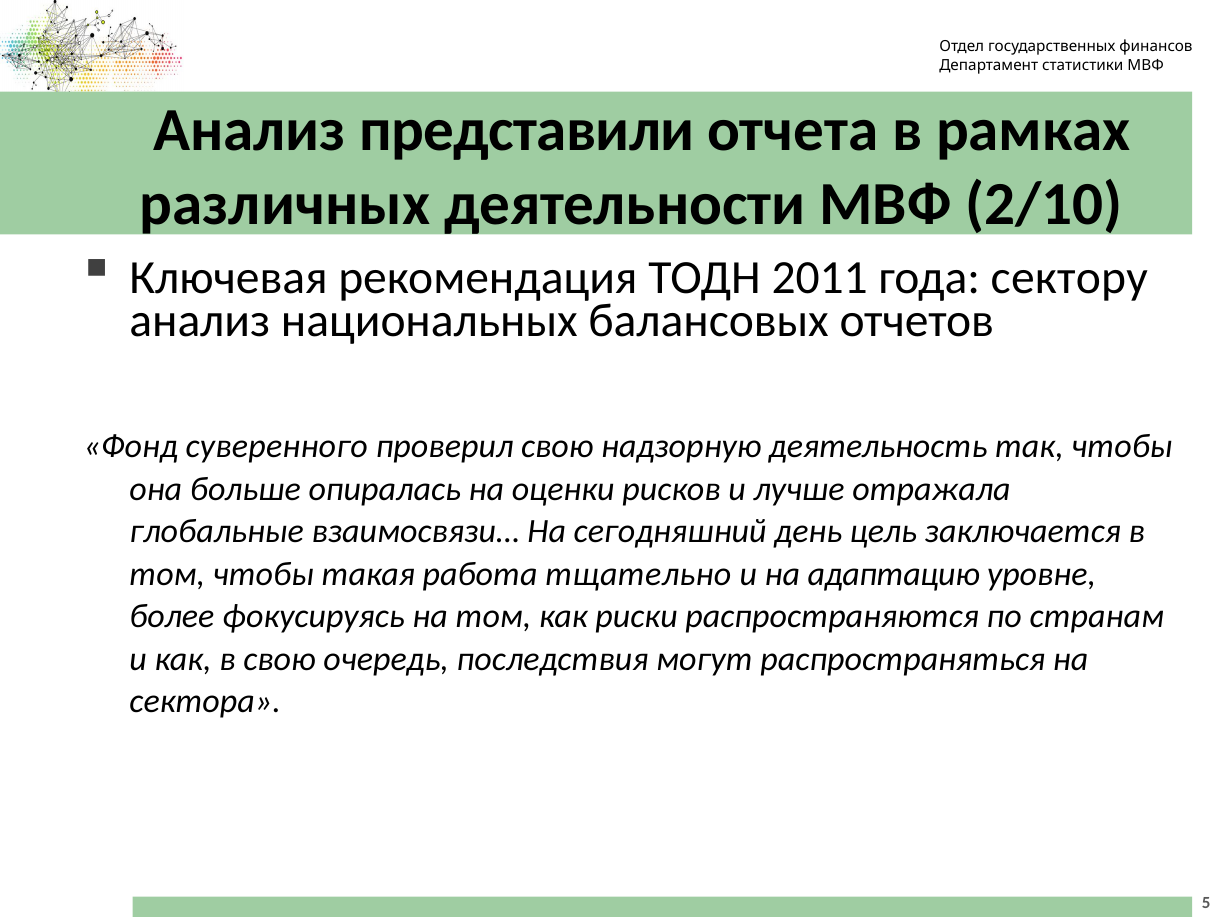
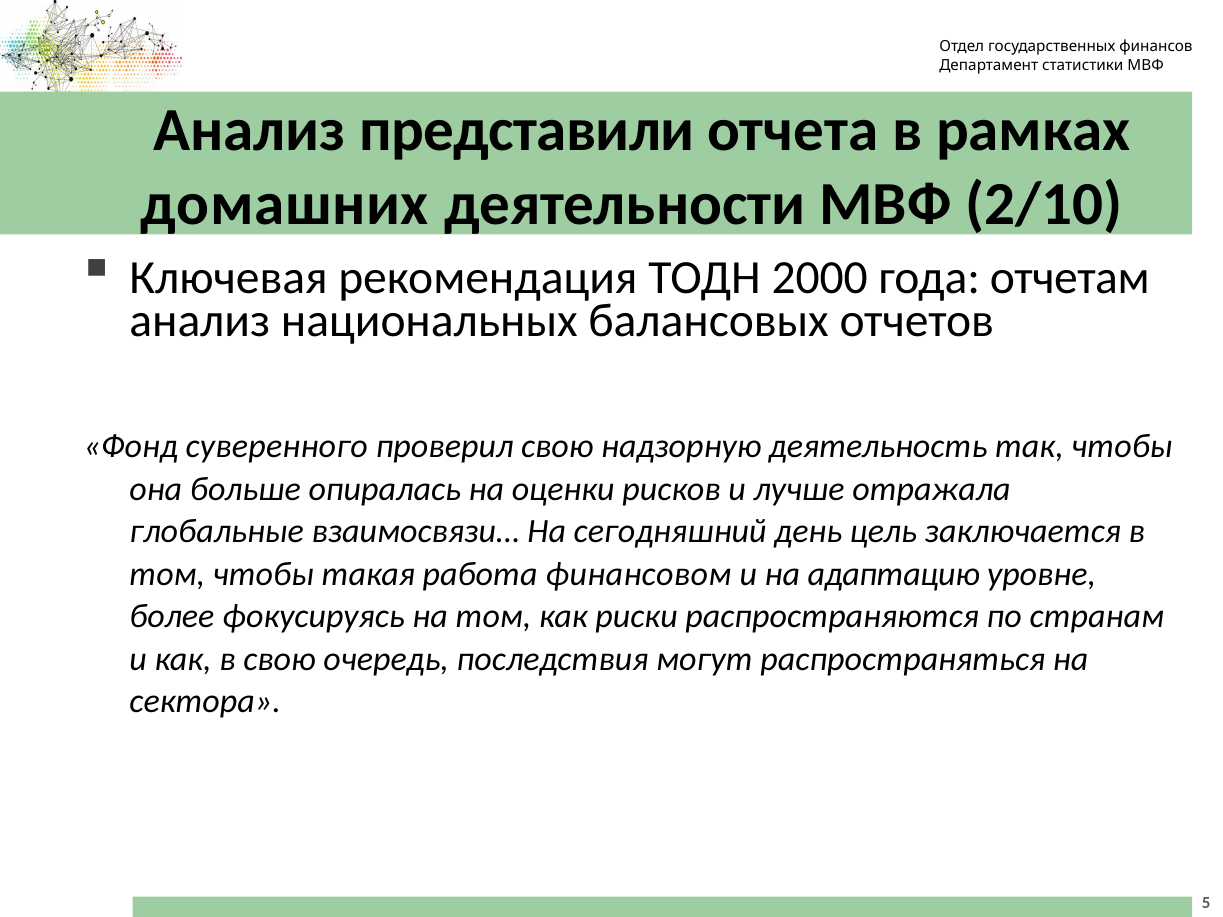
различных: различных -> домашних
2011: 2011 -> 2000
сектору: сектору -> отчетам
тщательно: тщательно -> финансовом
